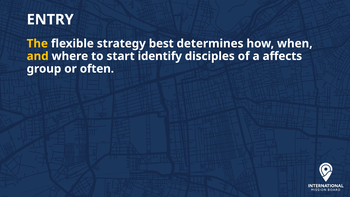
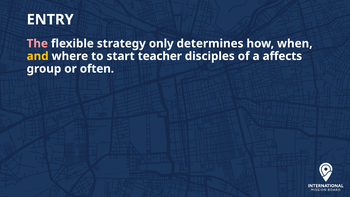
The colour: yellow -> pink
best: best -> only
identify: identify -> teacher
